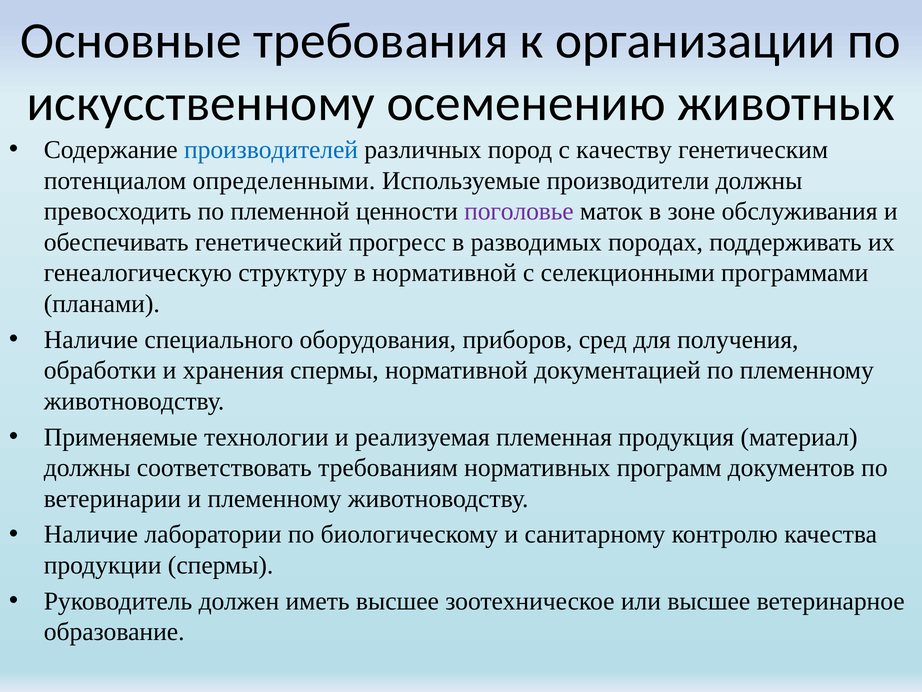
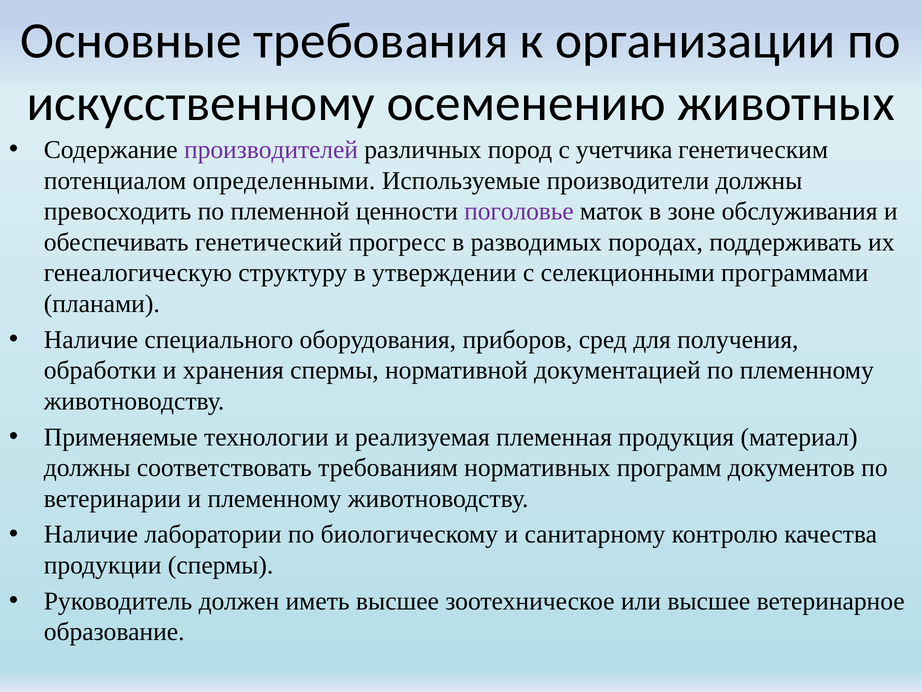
производителей colour: blue -> purple
качеству: качеству -> учетчика
в нормативной: нормативной -> утверждении
